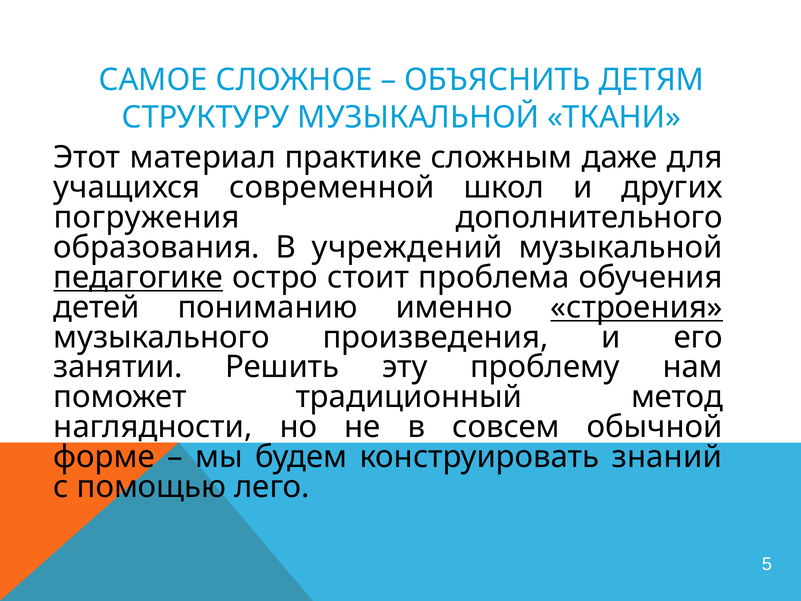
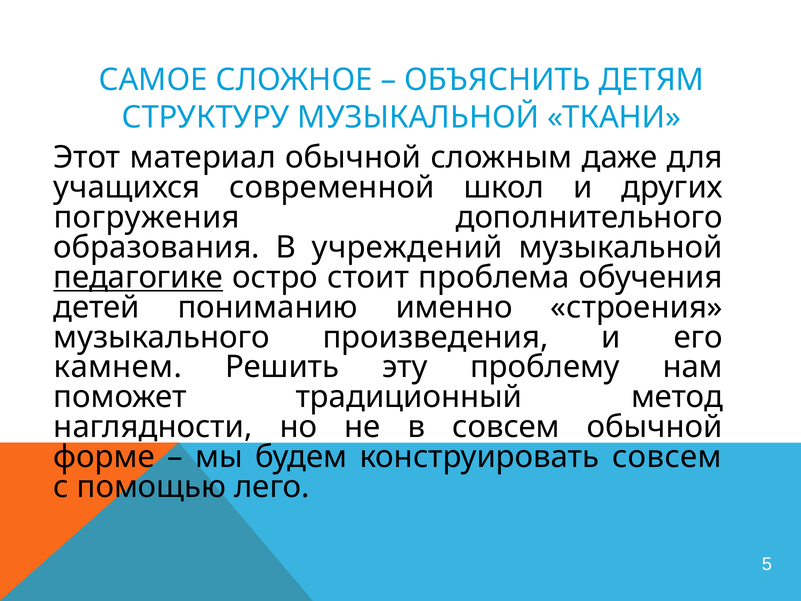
материал практике: практике -> обычной
строения underline: present -> none
занятии: занятии -> камнем
конструировать знаний: знаний -> совсем
